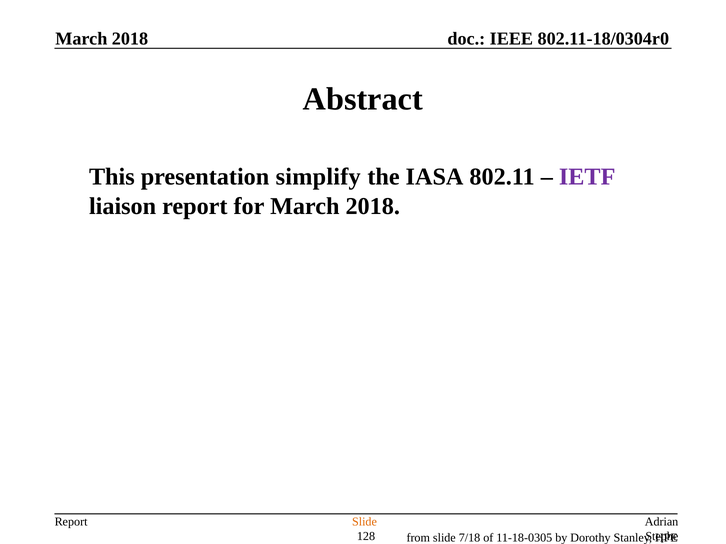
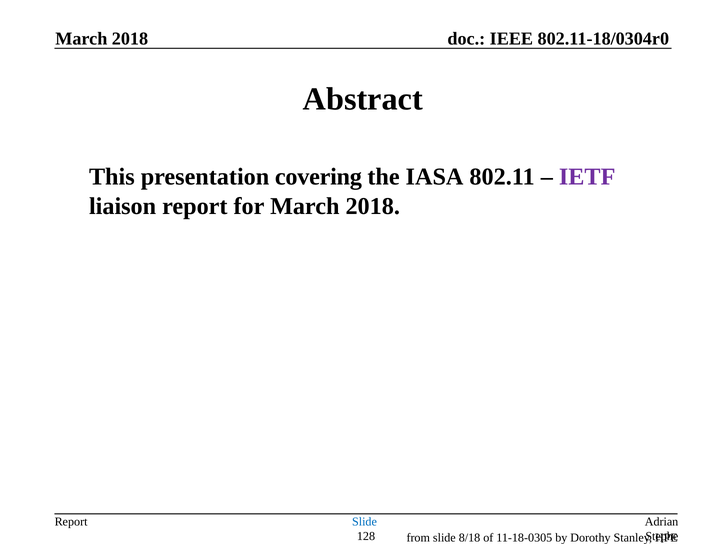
simplify: simplify -> covering
Slide at (364, 522) colour: orange -> blue
7/18: 7/18 -> 8/18
